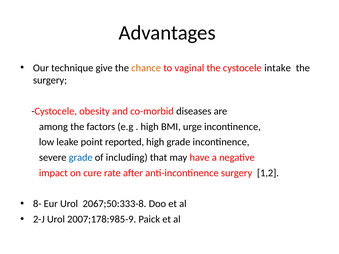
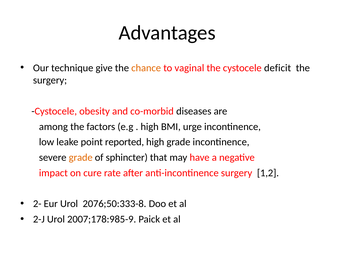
intake: intake -> deficit
grade at (81, 158) colour: blue -> orange
including: including -> sphincter
8-: 8- -> 2-
2067;50:333-8: 2067;50:333-8 -> 2076;50:333-8
